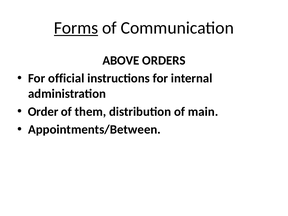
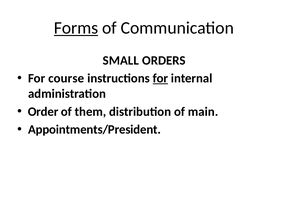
ABOVE: ABOVE -> SMALL
official: official -> course
for at (160, 78) underline: none -> present
Appointments/Between: Appointments/Between -> Appointments/President
